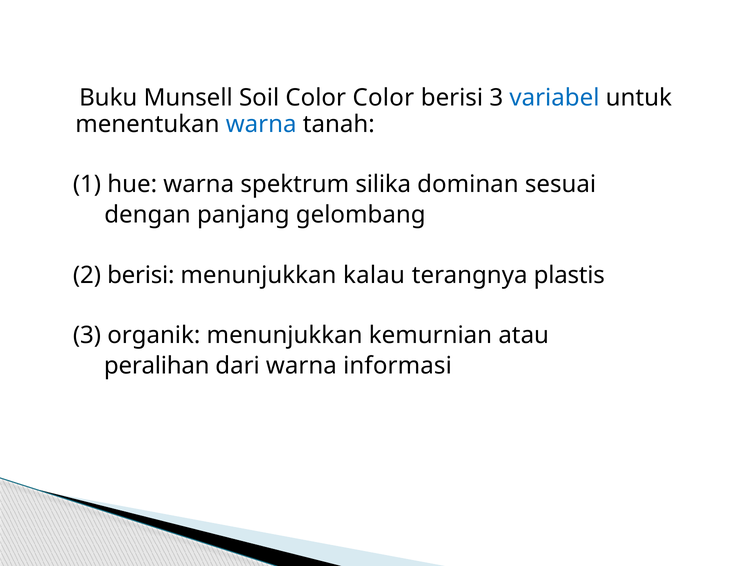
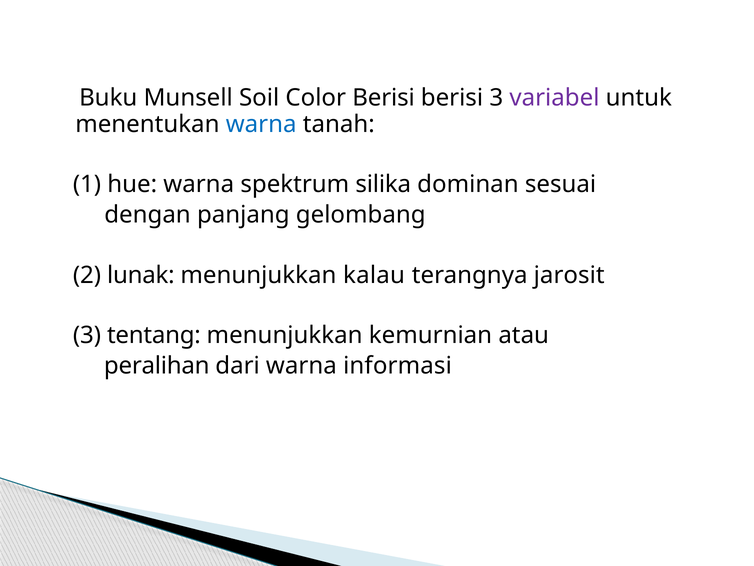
Color Color: Color -> Berisi
variabel colour: blue -> purple
2 berisi: berisi -> lunak
plastis: plastis -> jarosit
organik: organik -> tentang
